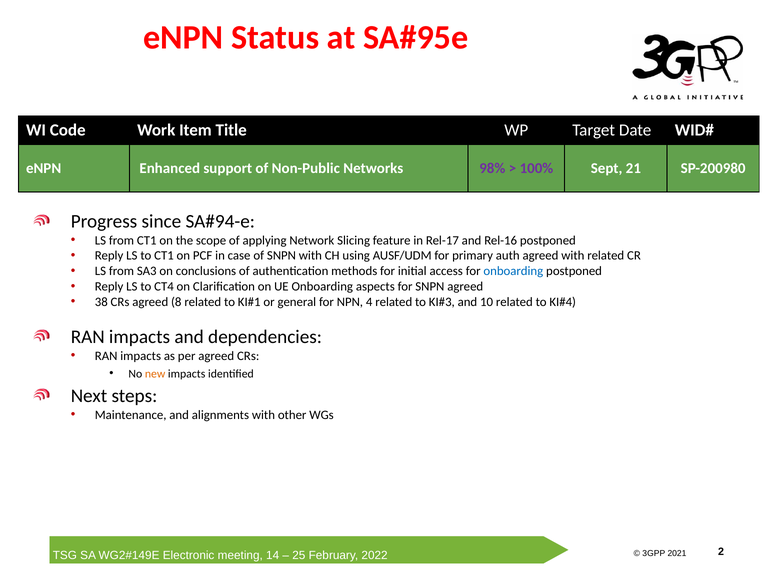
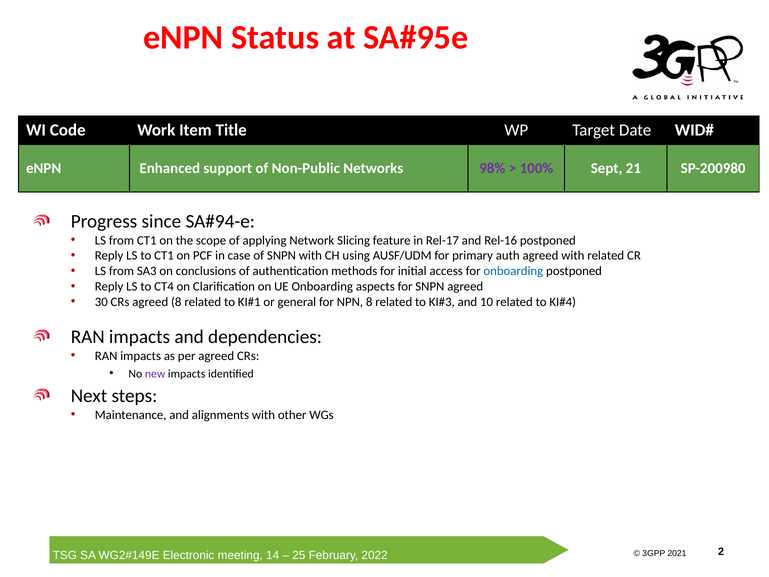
38: 38 -> 30
NPN 4: 4 -> 8
new colour: orange -> purple
